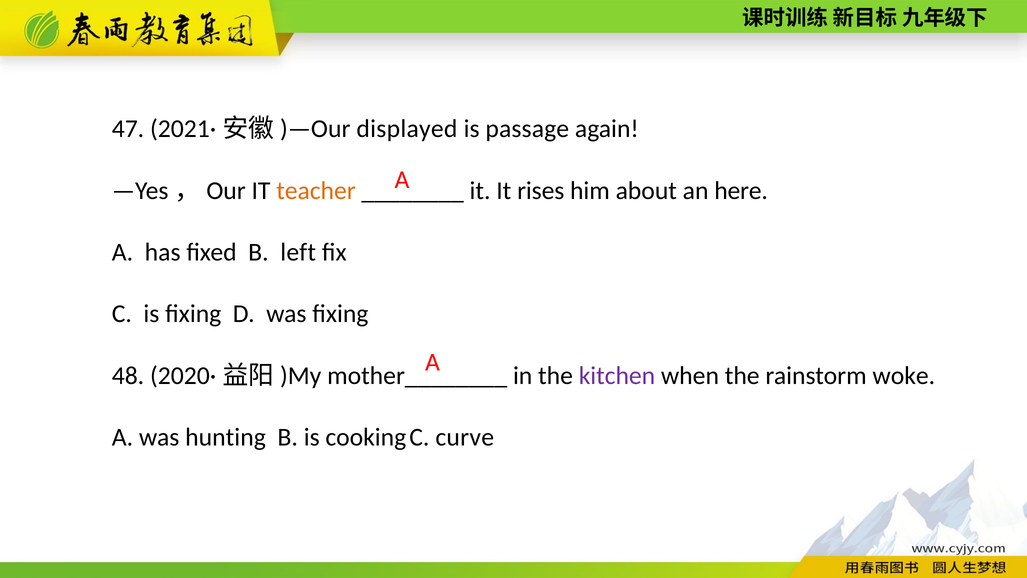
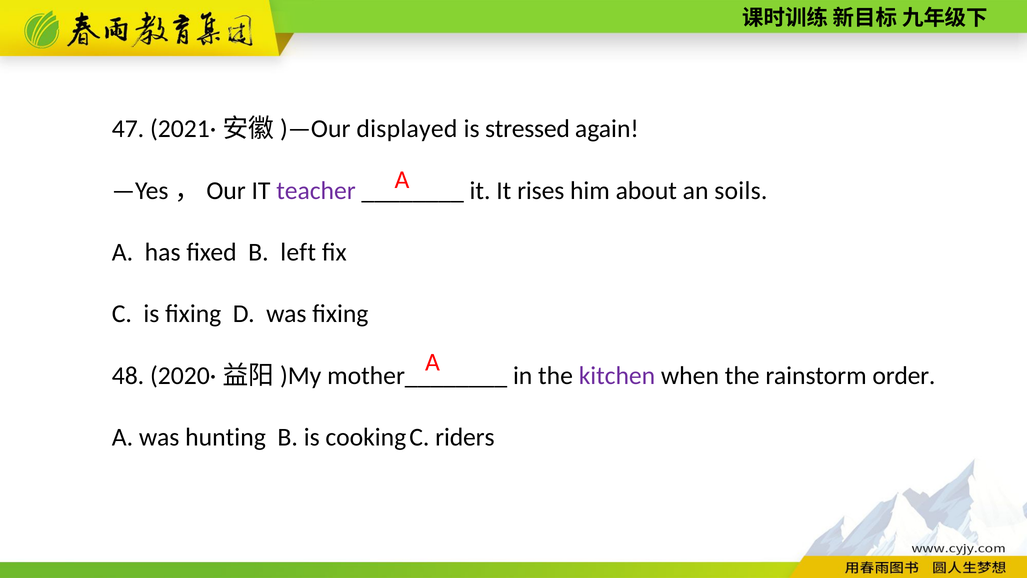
passage: passage -> stressed
teacher colour: orange -> purple
here: here -> soils
woke: woke -> order
curve: curve -> riders
